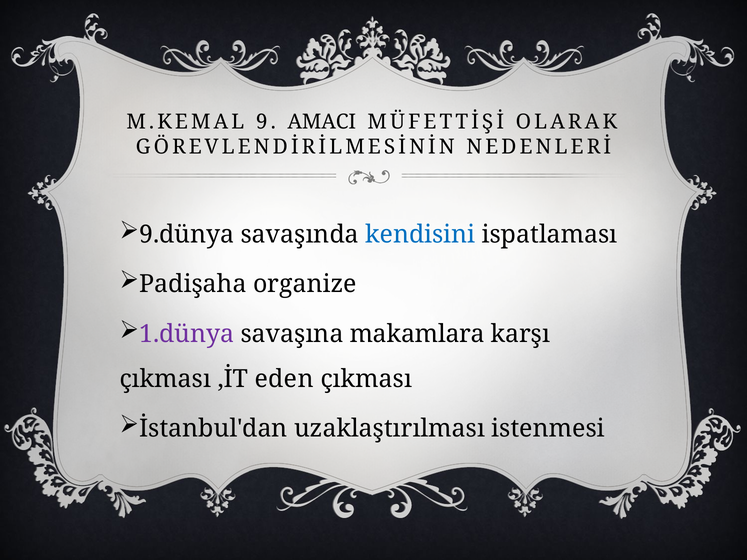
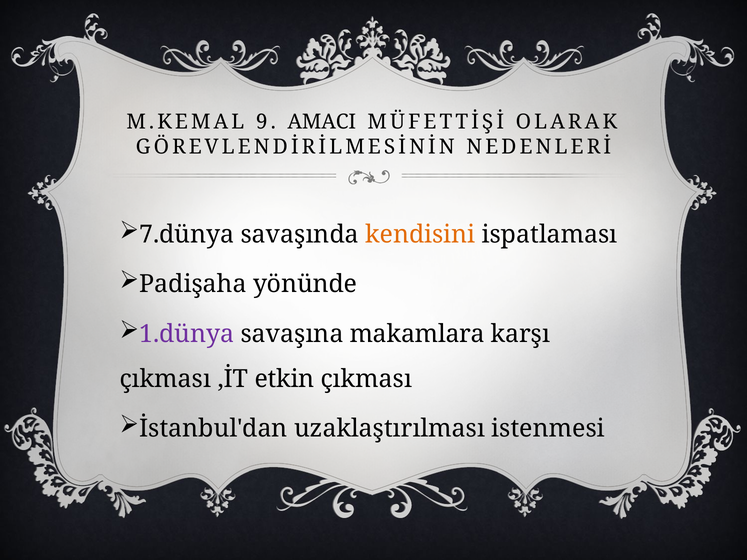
9.dünya: 9.dünya -> 7.dünya
kendisini colour: blue -> orange
organize: organize -> yönünde
eden: eden -> etkin
